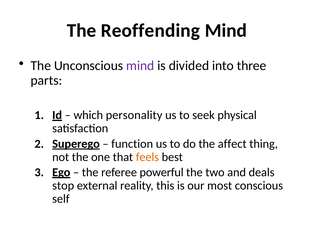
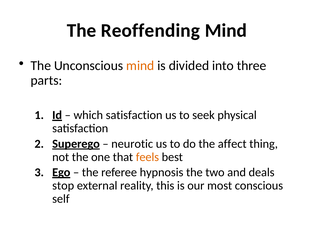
mind at (140, 66) colour: purple -> orange
which personality: personality -> satisfaction
function: function -> neurotic
powerful: powerful -> hypnosis
